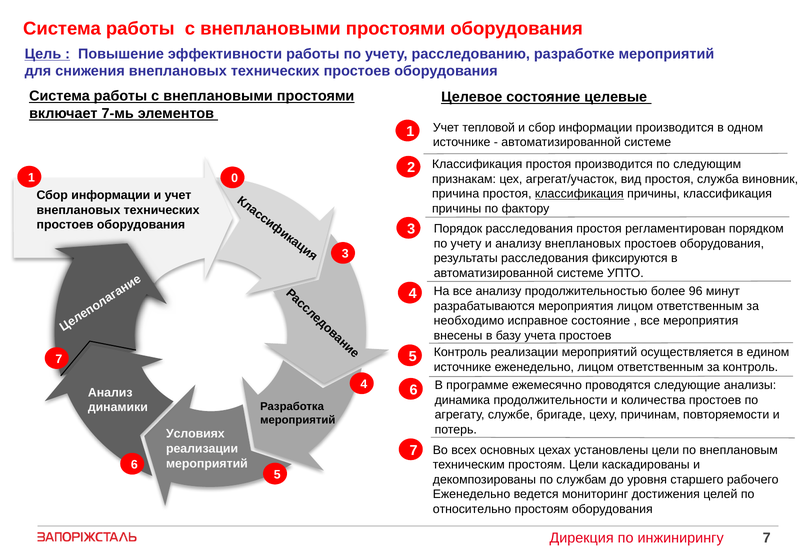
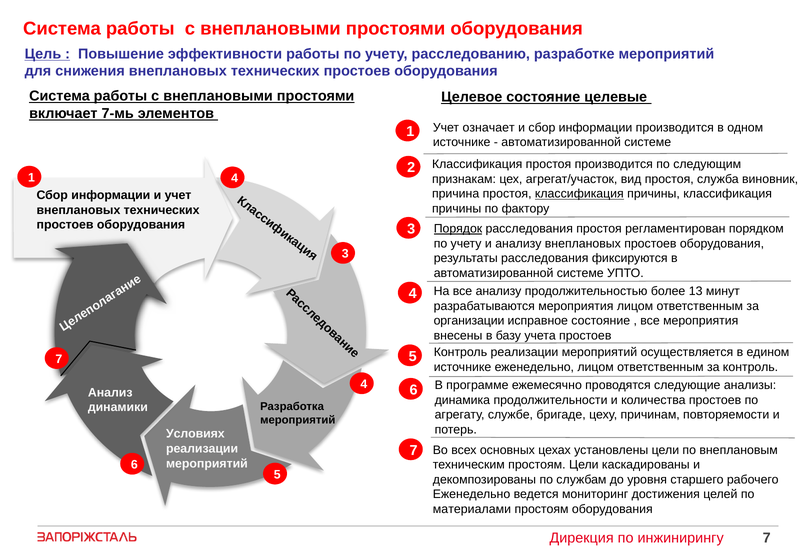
тепловой: тепловой -> означает
1 0: 0 -> 4
Порядок underline: none -> present
96: 96 -> 13
необходимо: необходимо -> организации
относительно: относительно -> материалами
